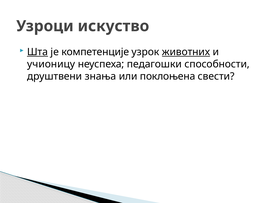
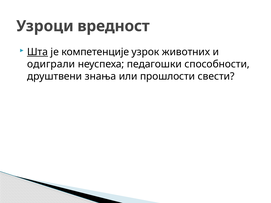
искуство: искуство -> вредност
животних underline: present -> none
учионицу: учионицу -> одиграли
поклоњена: поклоњена -> прошлости
